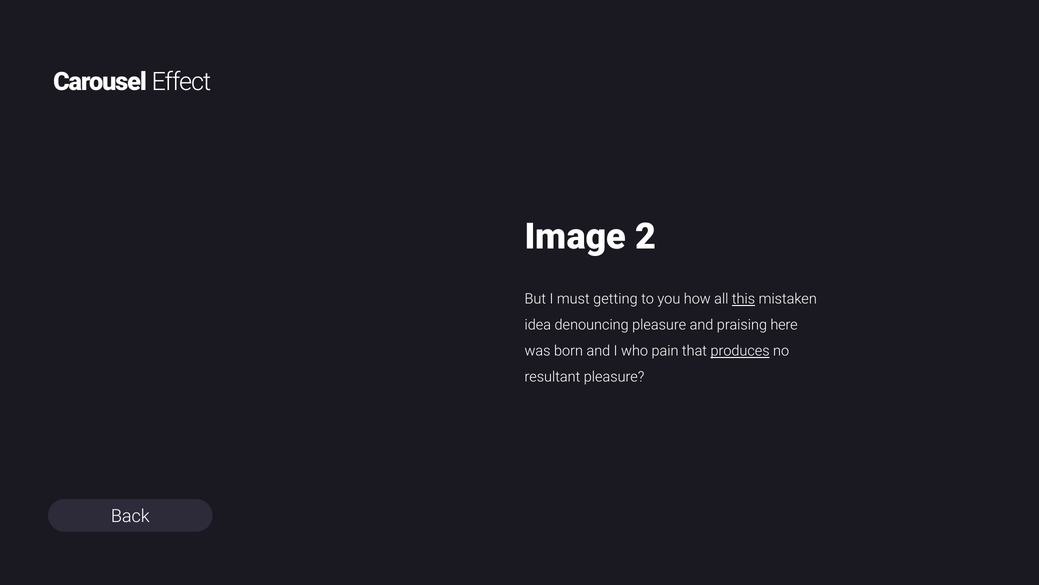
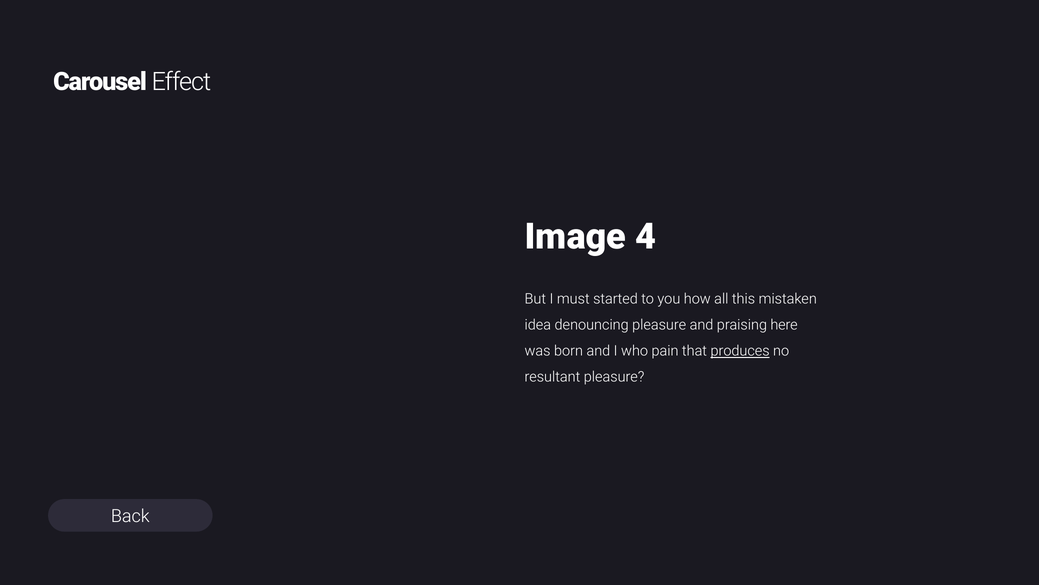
2: 2 -> 4
getting: getting -> started
this underline: present -> none
